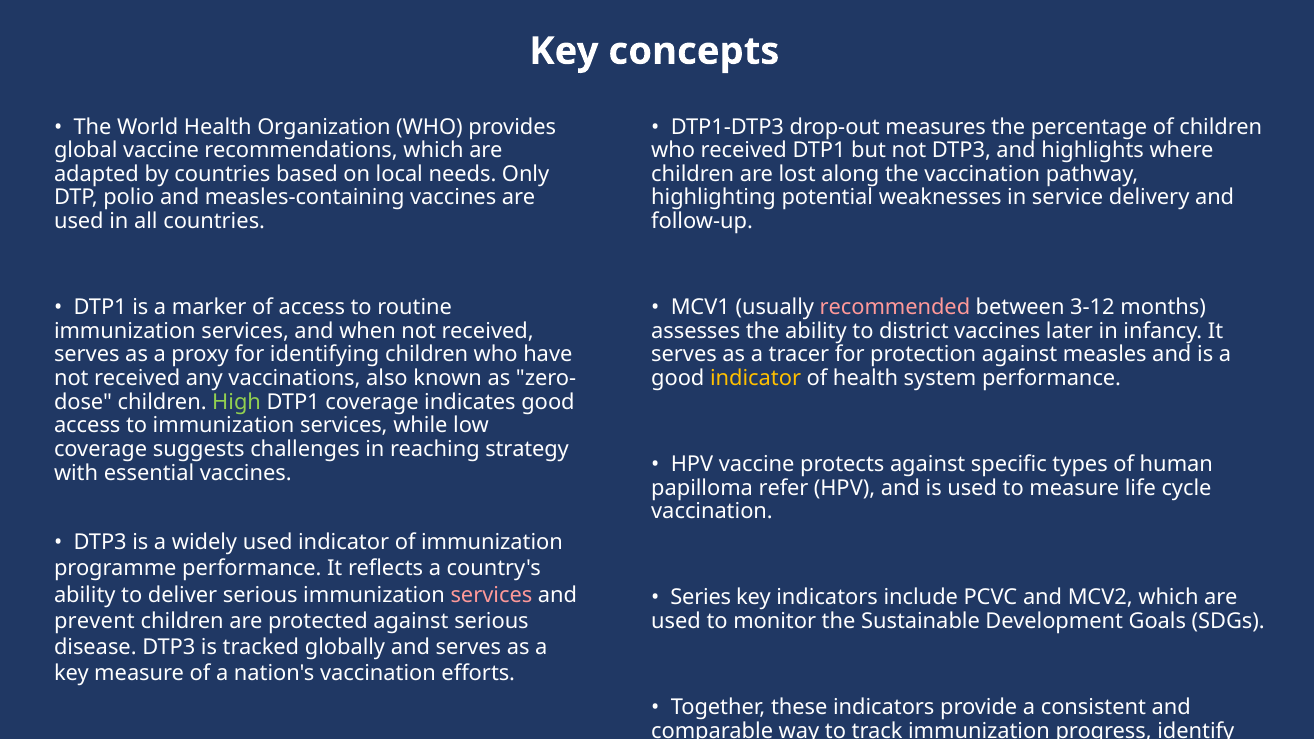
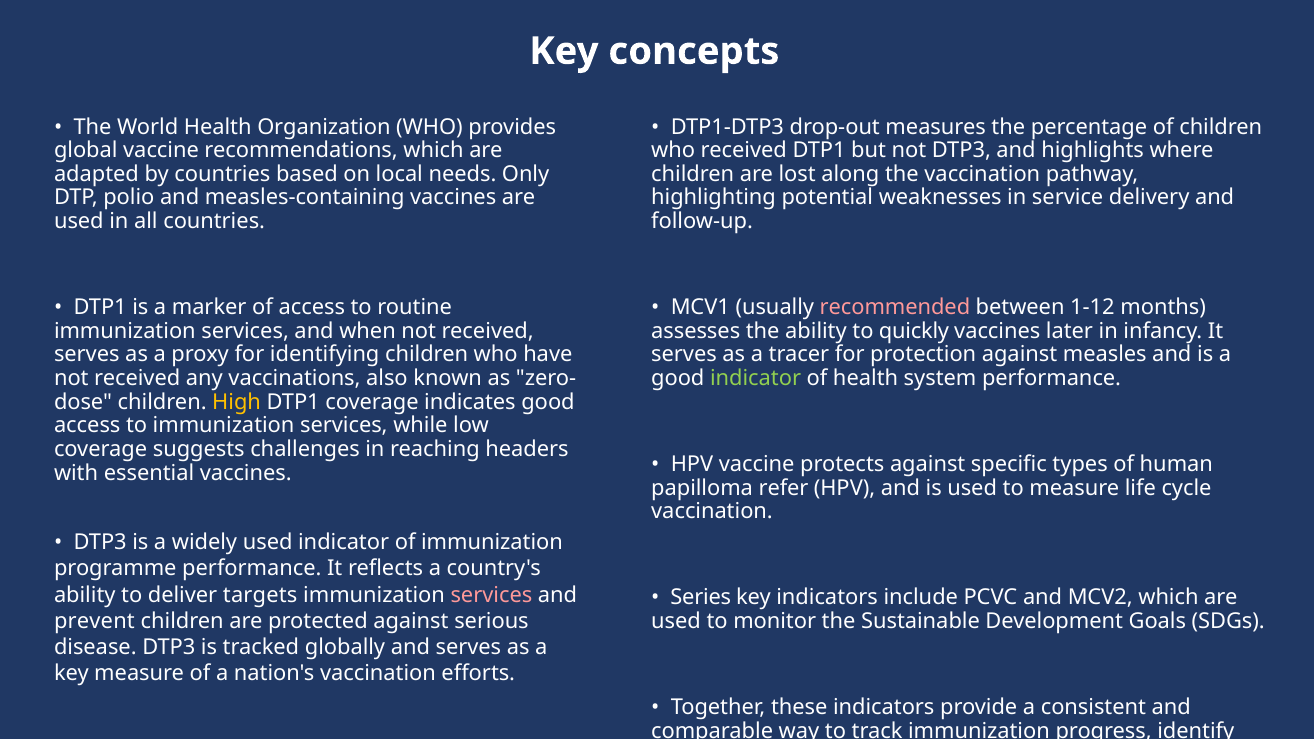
3-12: 3-12 -> 1-12
district: district -> quickly
indicator at (756, 378) colour: yellow -> light green
High colour: light green -> yellow
strategy: strategy -> headers
deliver serious: serious -> targets
